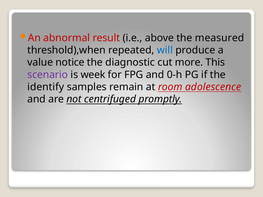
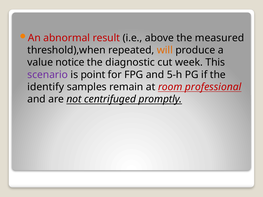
will colour: blue -> orange
more: more -> week
week: week -> point
0-h: 0-h -> 5-h
adolescence: adolescence -> professional
